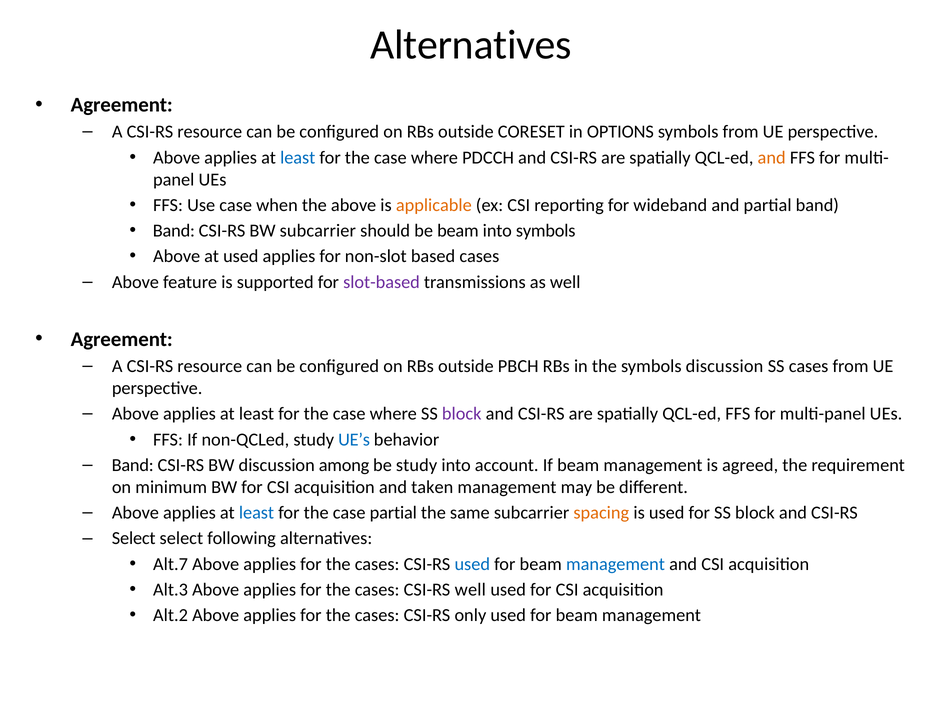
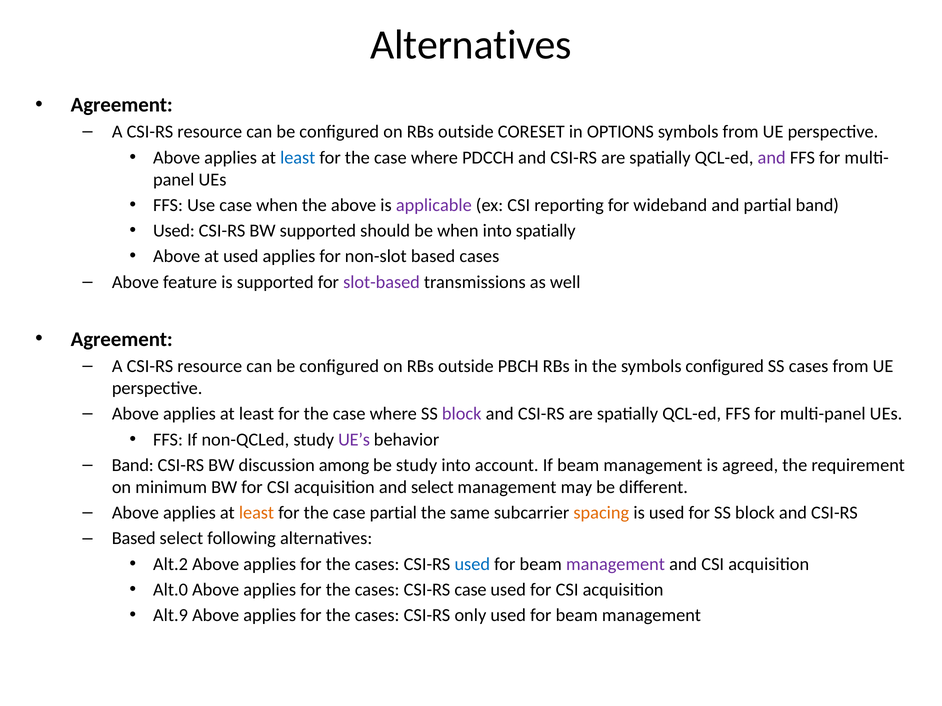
and at (772, 158) colour: orange -> purple
applicable colour: orange -> purple
Band at (174, 231): Band -> Used
BW subcarrier: subcarrier -> supported
be beam: beam -> when
into symbols: symbols -> spatially
symbols discussion: discussion -> configured
UE’s colour: blue -> purple
and taken: taken -> select
least at (257, 513) colour: blue -> orange
Select at (134, 539): Select -> Based
Alt.7: Alt.7 -> Alt.2
management at (615, 564) colour: blue -> purple
Alt.3: Alt.3 -> Alt.0
CSI-RS well: well -> case
Alt.2: Alt.2 -> Alt.9
